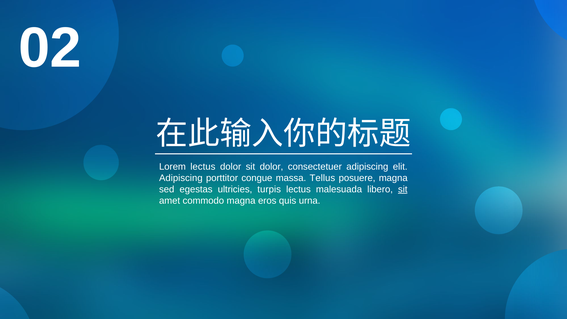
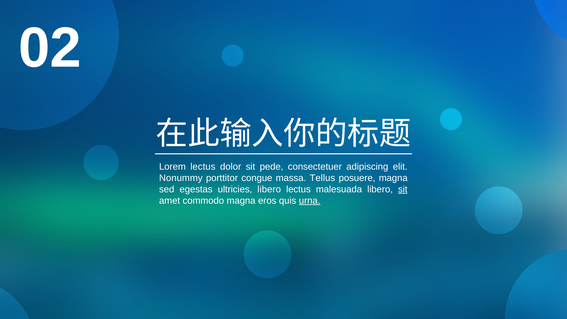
sit dolor: dolor -> pede
Adipiscing at (181, 178): Adipiscing -> Nonummy
ultricies turpis: turpis -> libero
urna underline: none -> present
